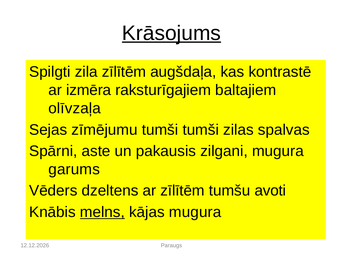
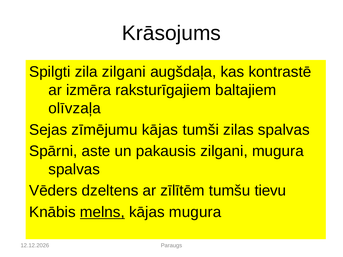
Krāsojums underline: present -> none
zila zīlītēm: zīlītēm -> zilgani
zīmējumu tumši: tumši -> kājas
garums at (74, 170): garums -> spalvas
avoti: avoti -> tievu
